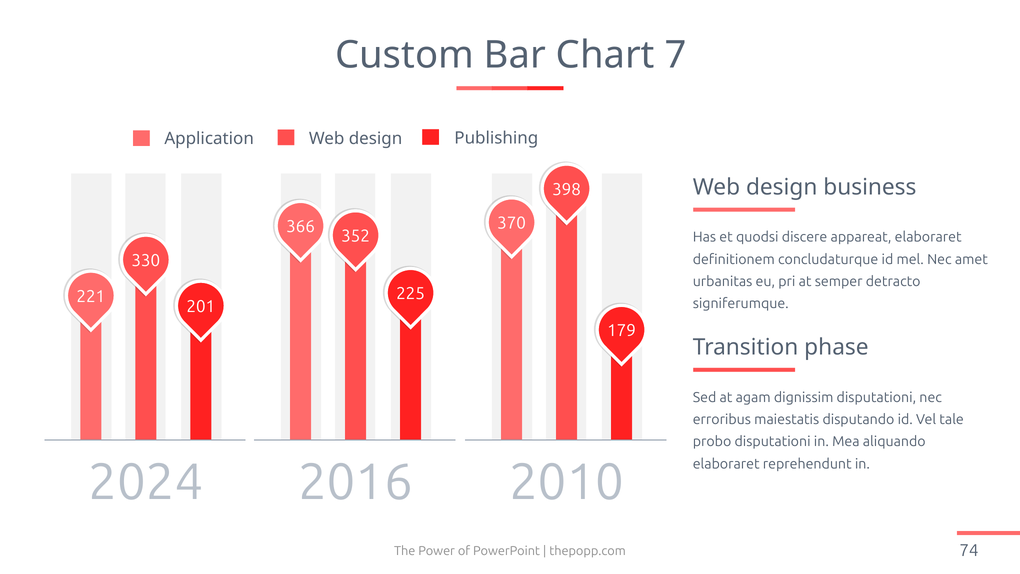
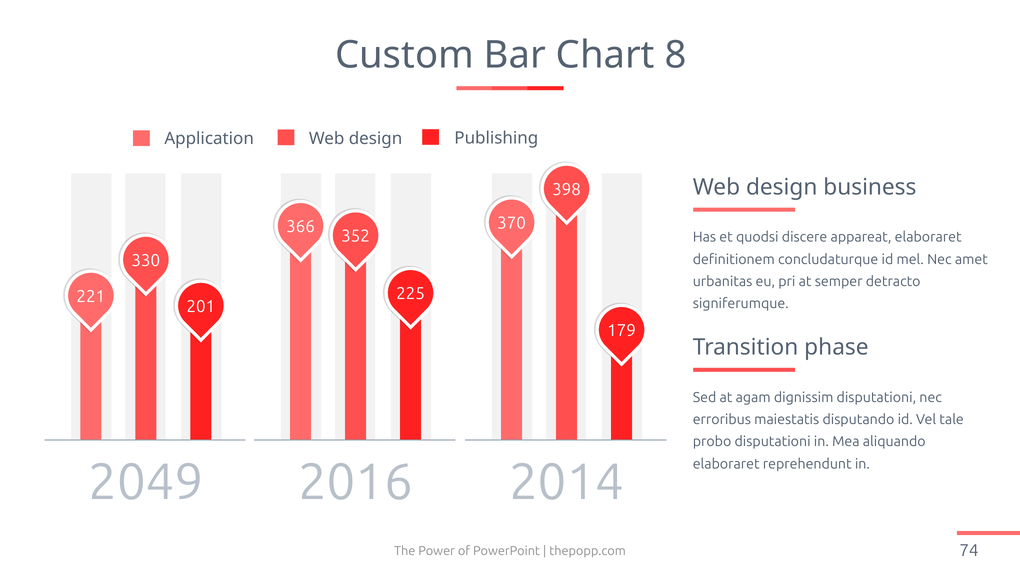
7: 7 -> 8
2024: 2024 -> 2049
2010: 2010 -> 2014
